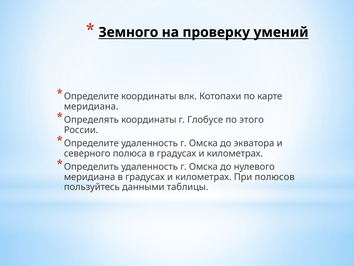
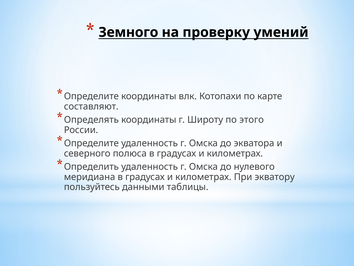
меридиана at (91, 106): меридиана -> составляют
Глобусе: Глобусе -> Широту
полюсов: полюсов -> экватору
